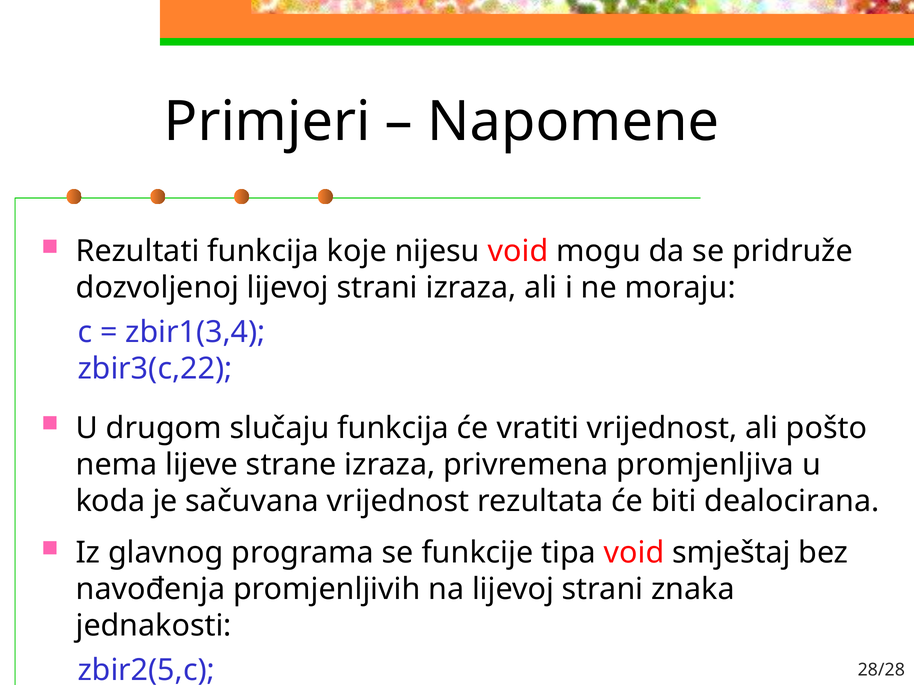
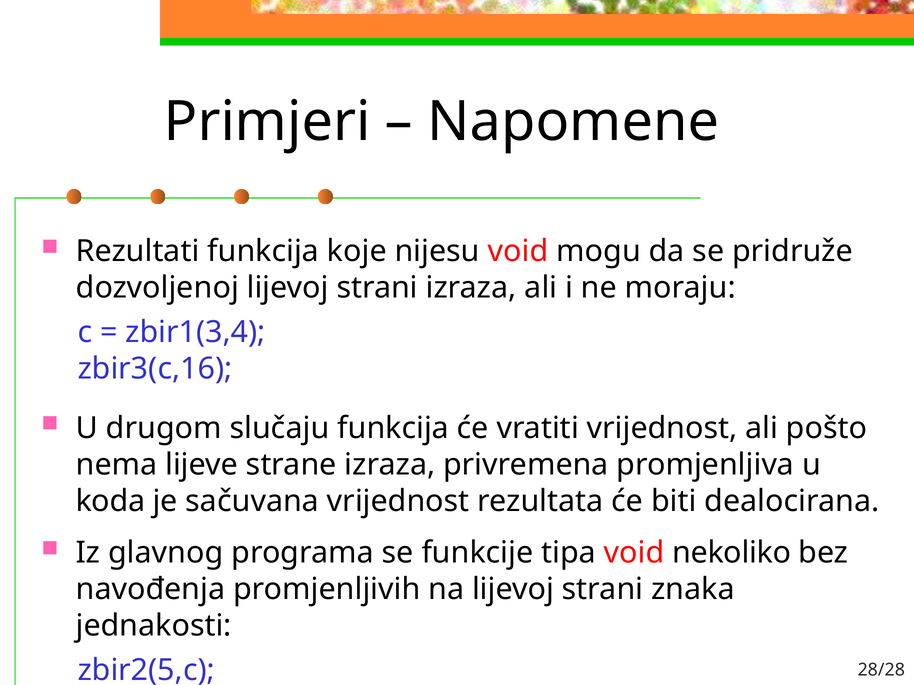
zbir3(c,22: zbir3(c,22 -> zbir3(c,16
smještaj: smještaj -> nekoliko
